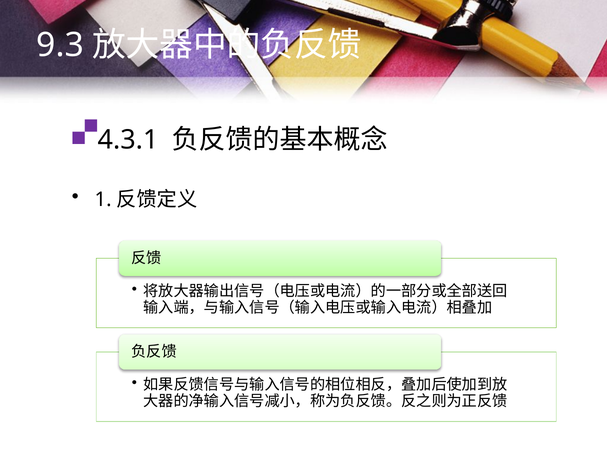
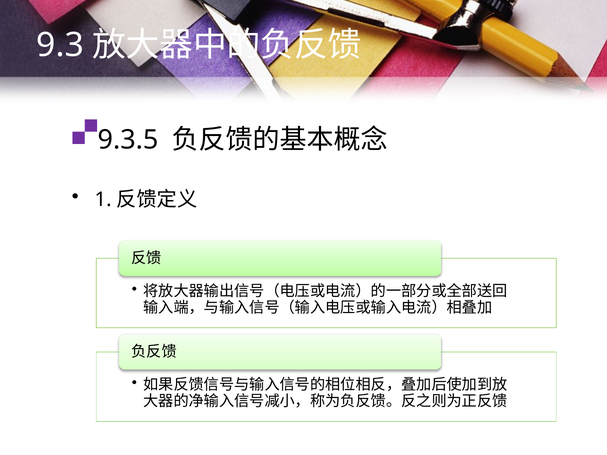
4.3.1: 4.3.1 -> 9.3.5
